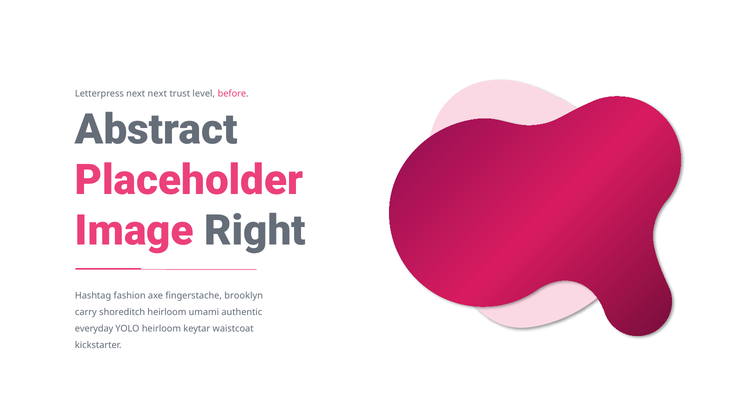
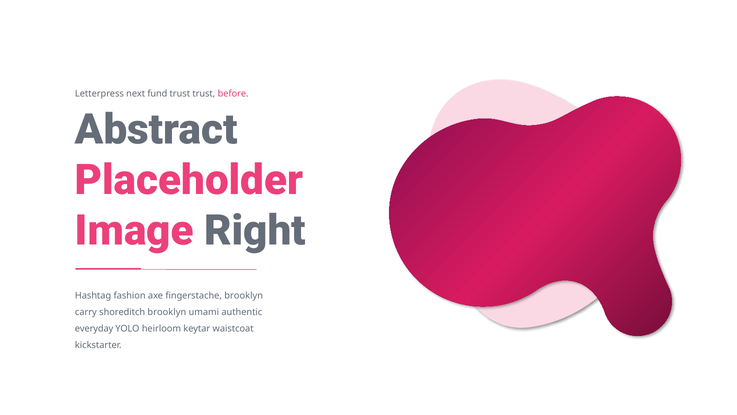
next next: next -> fund
trust level: level -> trust
shoreditch heirloom: heirloom -> brooklyn
